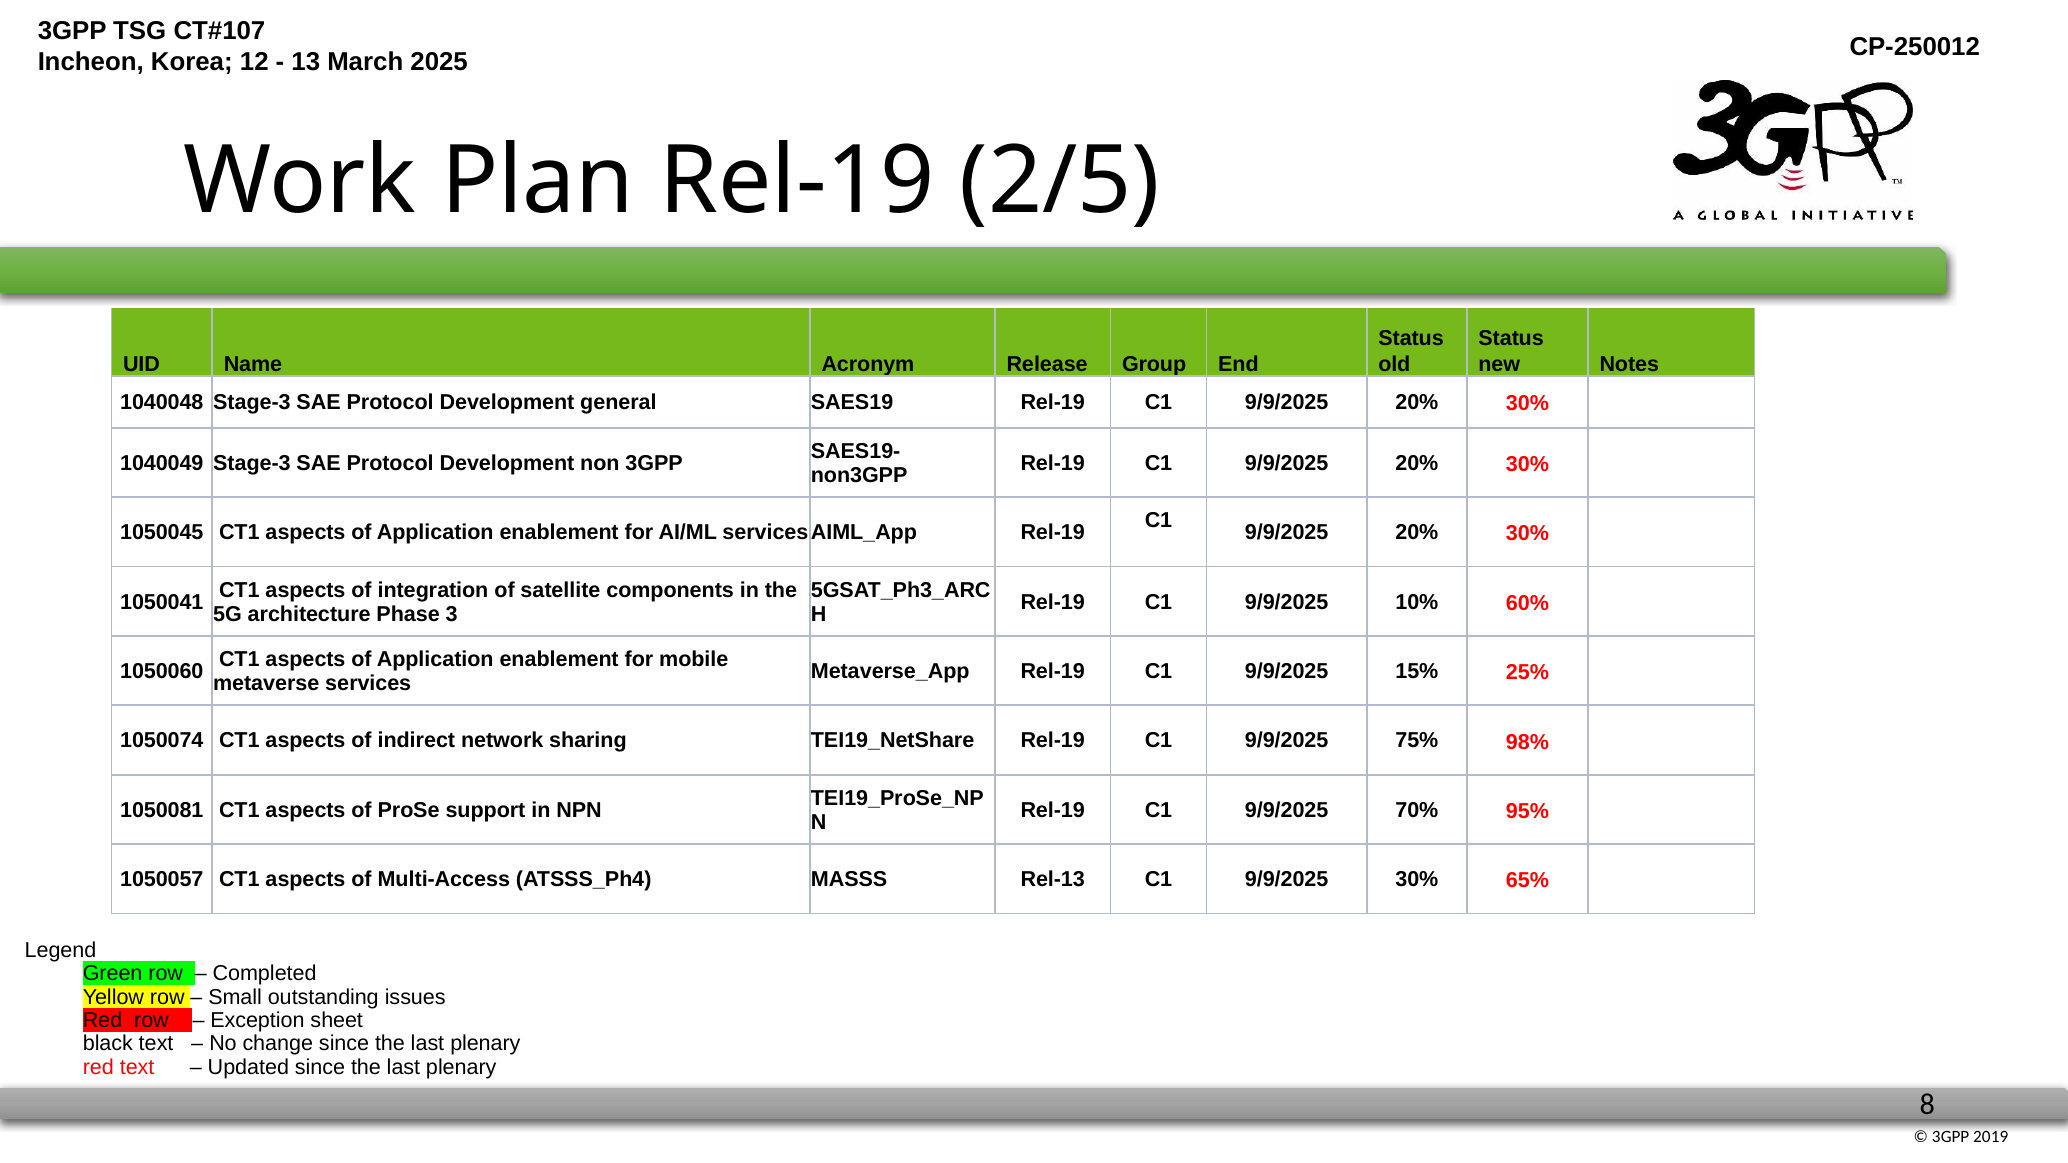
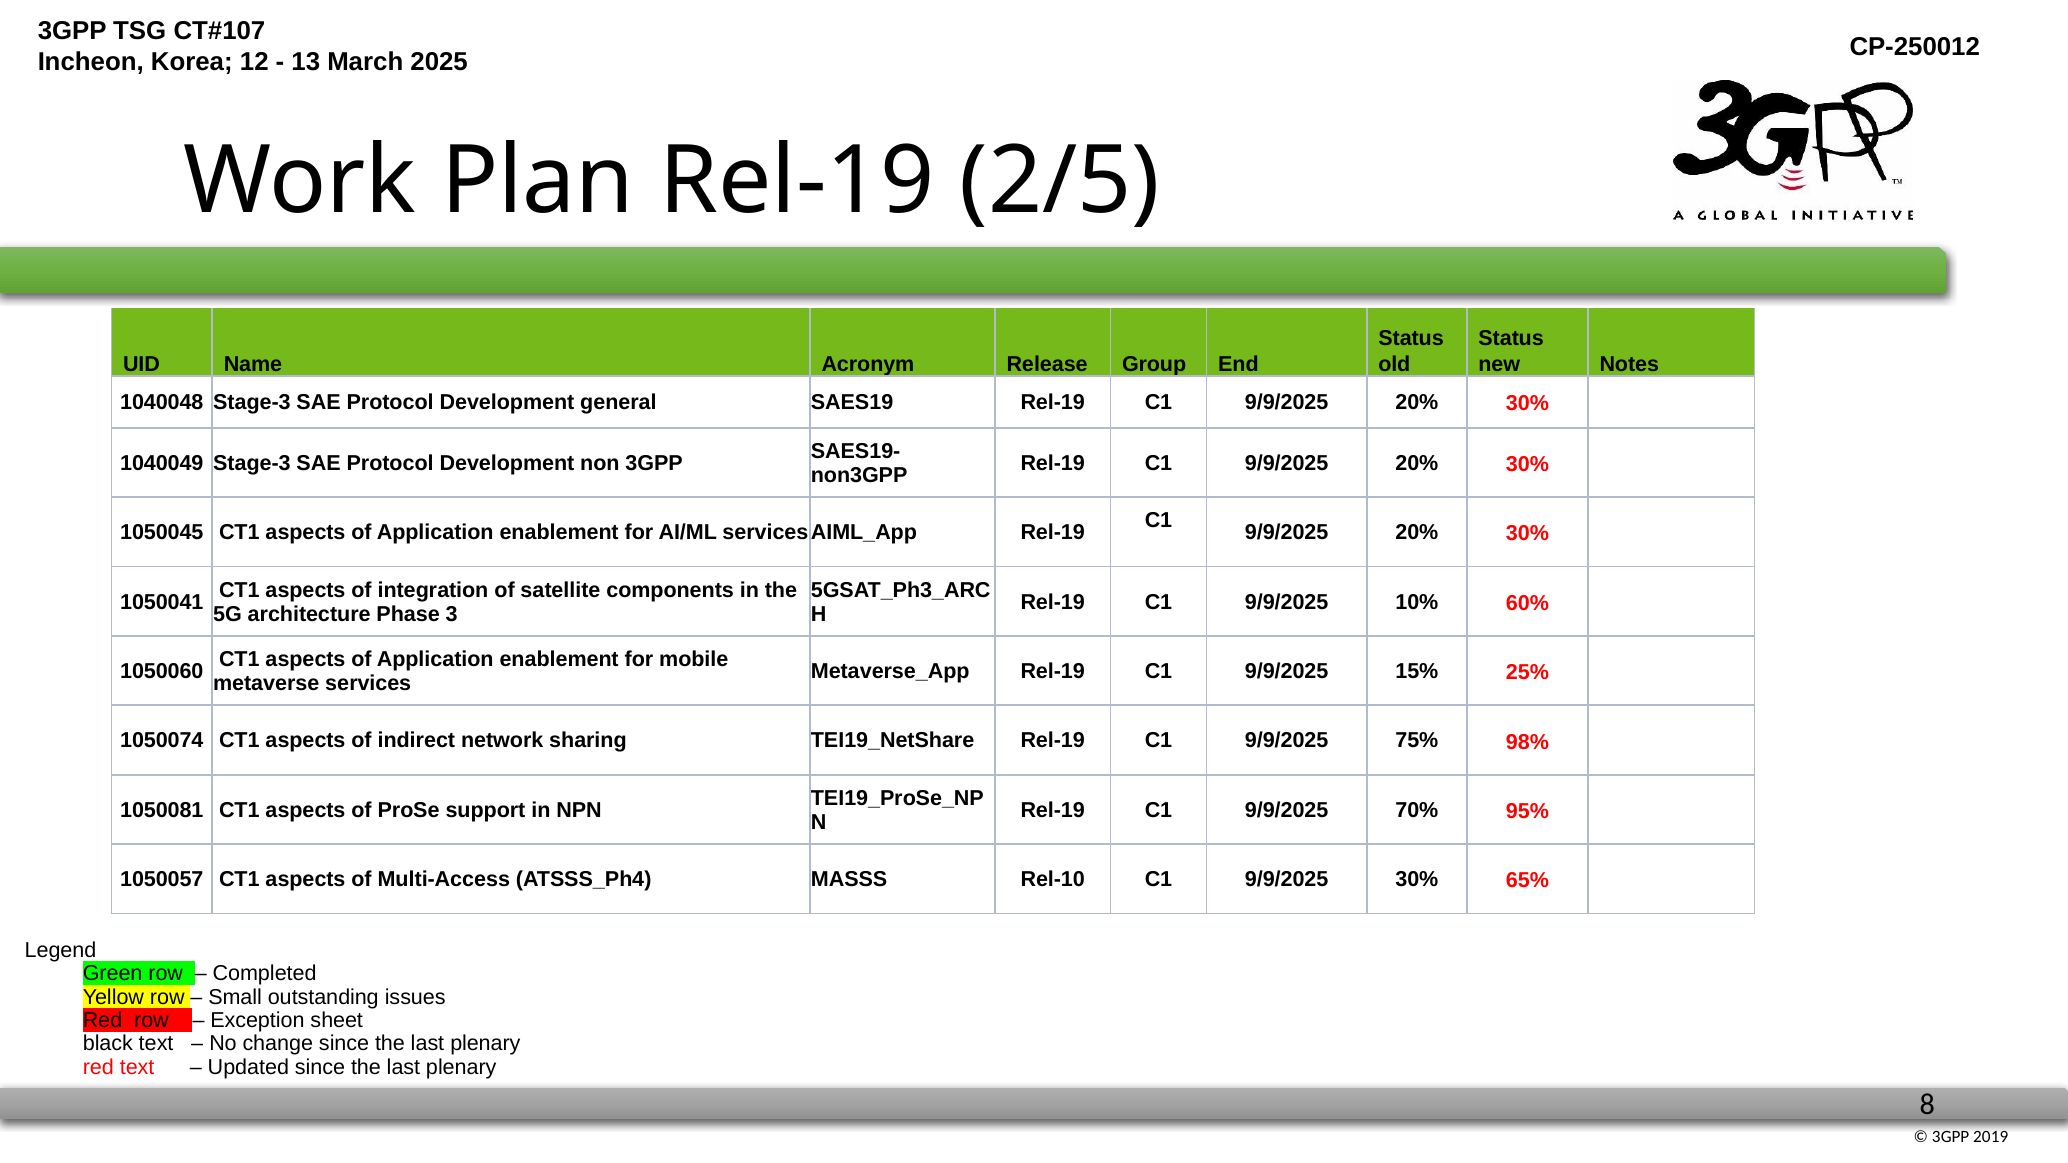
Rel-13: Rel-13 -> Rel-10
